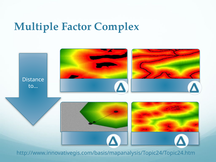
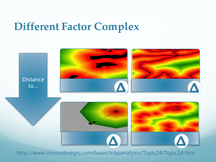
Multiple: Multiple -> Different
